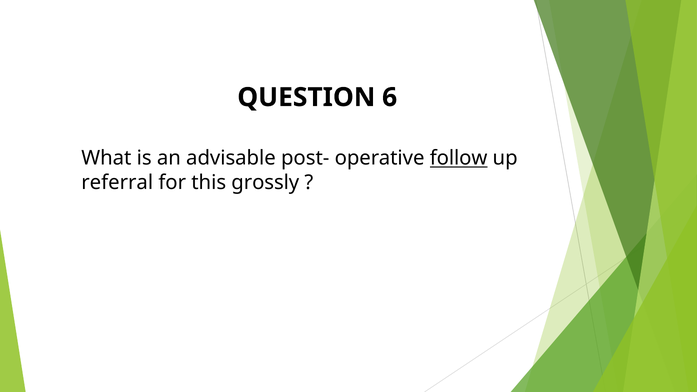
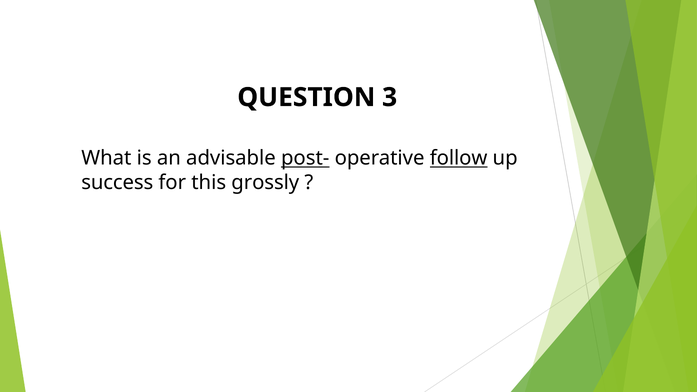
6: 6 -> 3
post- underline: none -> present
referral: referral -> success
